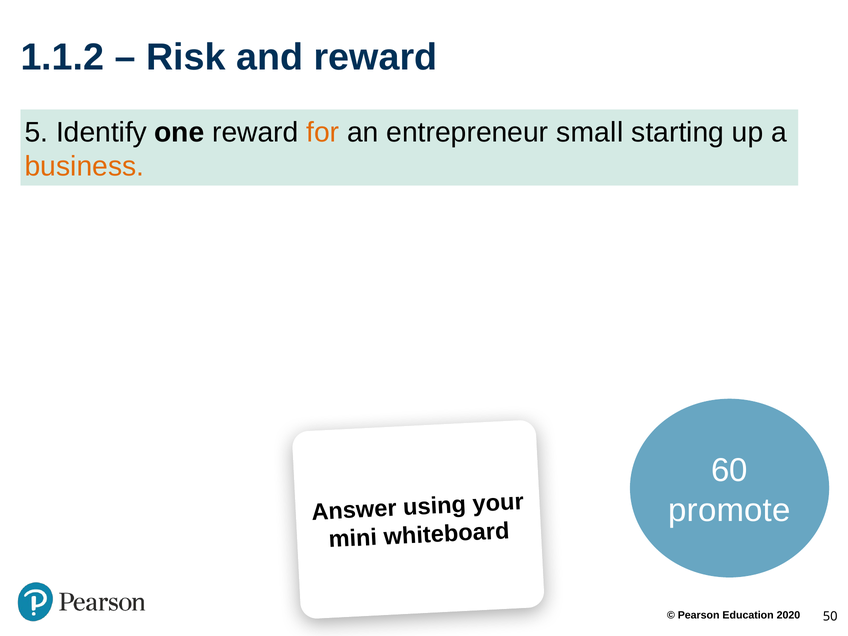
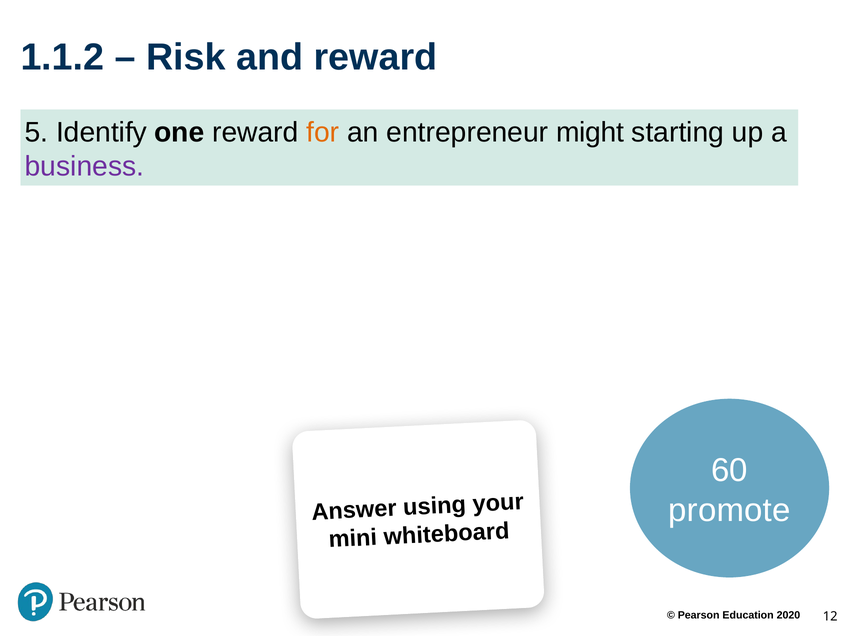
small: small -> might
business colour: orange -> purple
50: 50 -> 12
